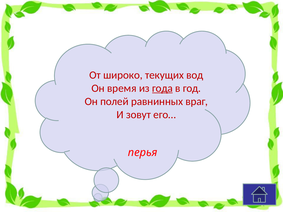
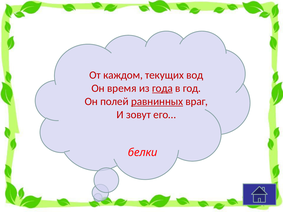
широко: широко -> каждом
равнинных underline: none -> present
перья: перья -> белки
